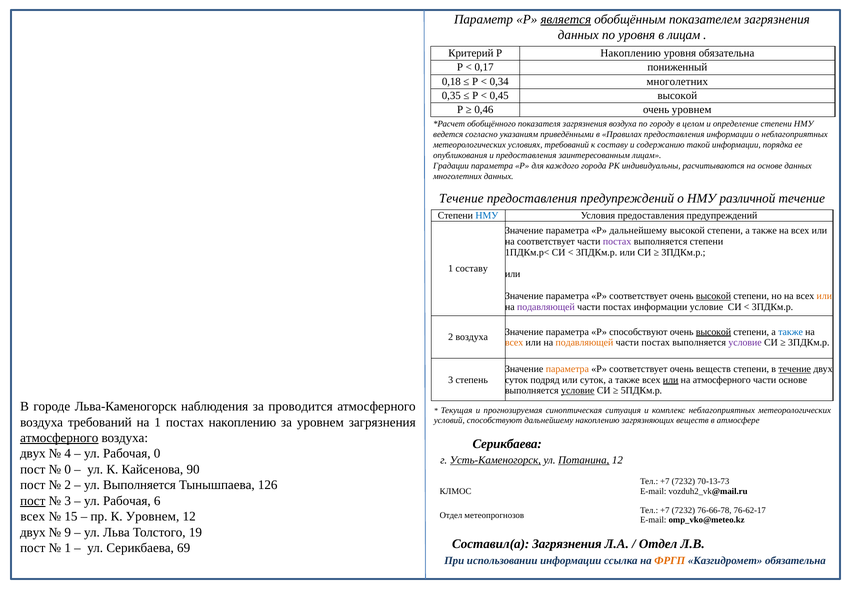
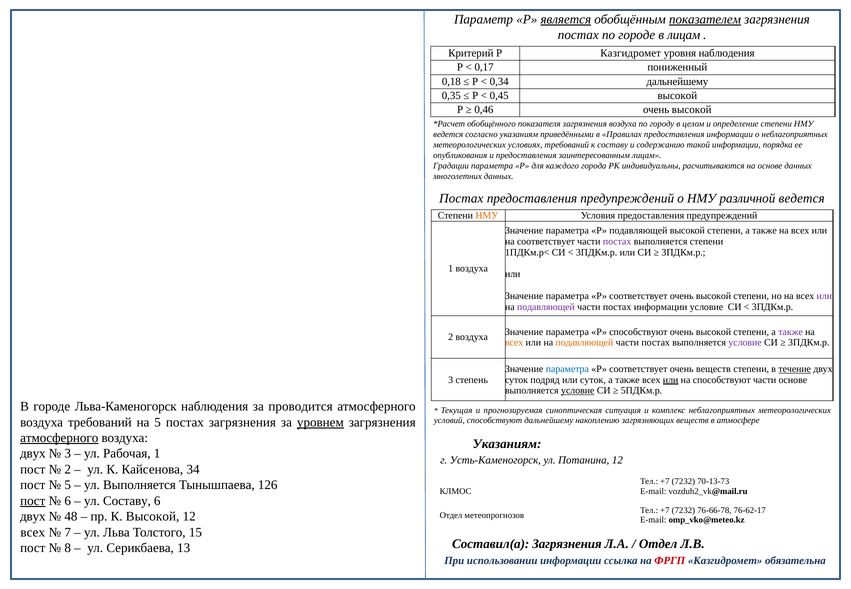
показателем underline: none -> present
данных at (578, 35): данных -> постах
по уровня: уровня -> городе
Р Накоплению: Накоплению -> Казгидромет
уровня обязательна: обязательна -> наблюдения
0,34 многолетних: многолетних -> дальнейшему
0,46 очень уровнем: уровнем -> высокой
Течение at (461, 199): Течение -> Постах
различной течение: течение -> ведется
НМУ at (487, 216) colour: blue -> orange
Р дальнейшему: дальнейшему -> подавляющей
1 составу: составу -> воздуха
высокой at (714, 296) underline: present -> none
или at (824, 296) colour: orange -> purple
высокой at (714, 332) underline: present -> none
также at (791, 332) colour: blue -> purple
параметра at (567, 369) colour: orange -> blue
на атмосферного: атмосферного -> способствуют
на 1: 1 -> 5
постах накоплению: накоплению -> загрязнения
уровнем at (320, 422) underline: none -> present
Серикбаева at (507, 444): Серикбаева -> Указаниям
4 at (68, 454): 4 -> 3
Рабочая 0: 0 -> 1
Усть-Каменогорск underline: present -> none
Потанина underline: present -> none
0 at (68, 470): 0 -> 2
90: 90 -> 34
2 at (68, 485): 2 -> 5
3 at (68, 501): 3 -> 6
Рабочая at (127, 501): Рабочая -> Составу
всех at (33, 517): всех -> двух
15: 15 -> 48
К Уровнем: Уровнем -> Высокой
двух at (33, 532): двух -> всех
9: 9 -> 7
19: 19 -> 15
1 at (68, 548): 1 -> 8
69: 69 -> 13
ФРГП colour: orange -> red
